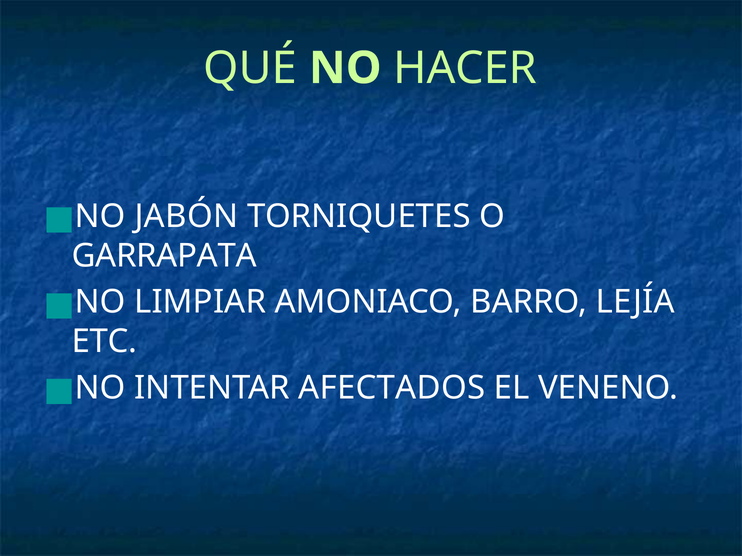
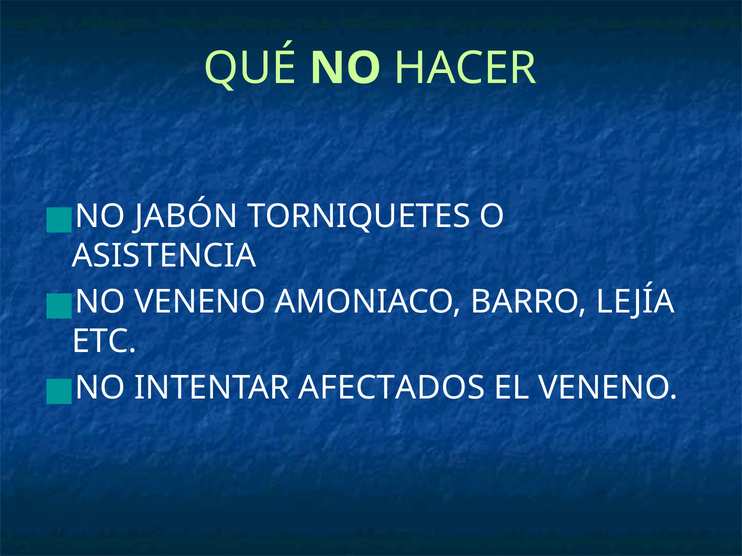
GARRAPATA: GARRAPATA -> ASISTENCIA
NO LIMPIAR: LIMPIAR -> VENENO
